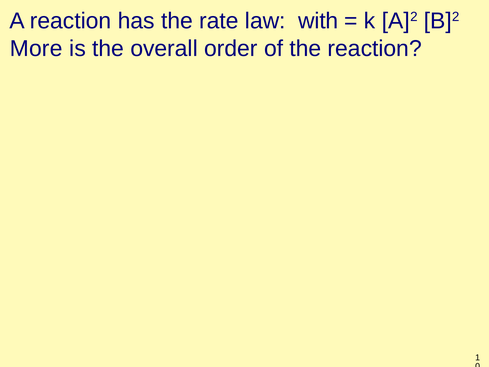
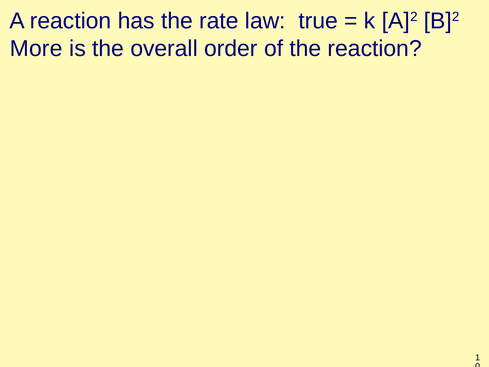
with: with -> true
